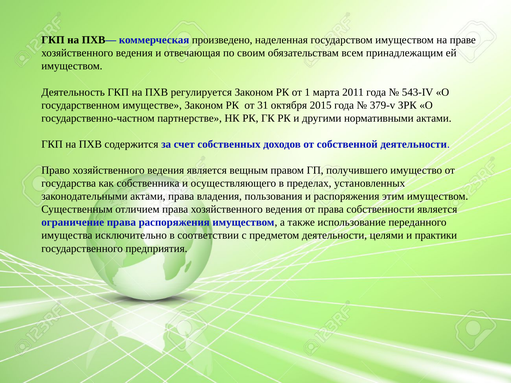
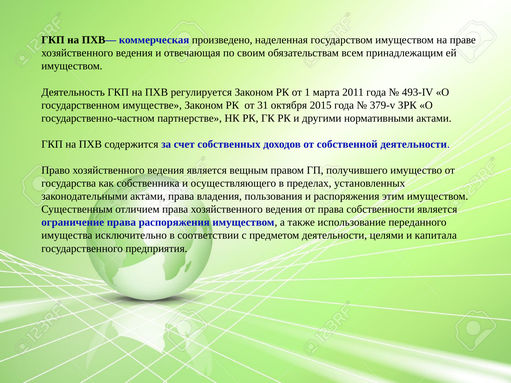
543-IV: 543-IV -> 493-IV
практики: практики -> капитала
